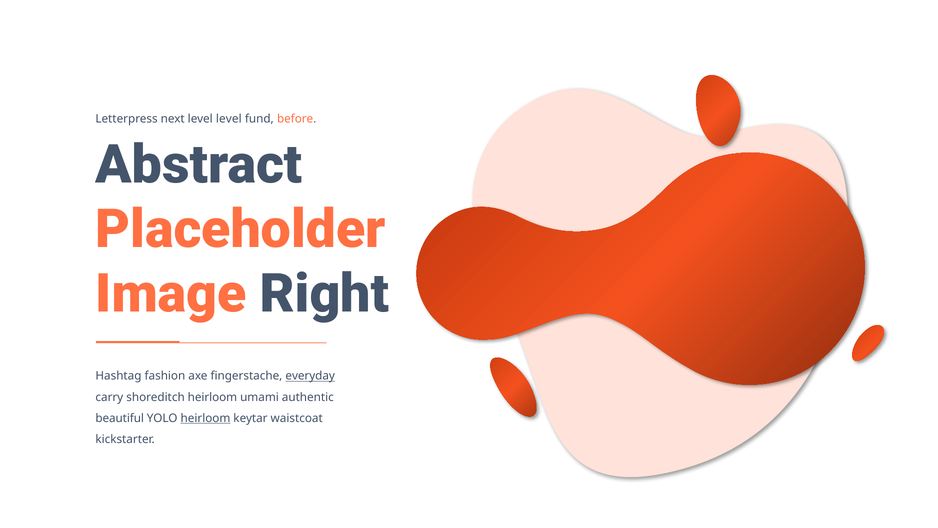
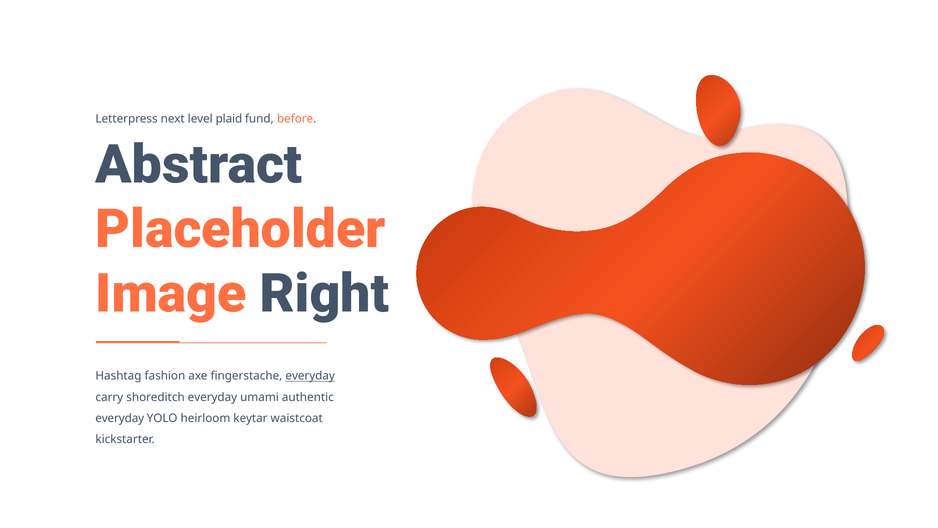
level level: level -> plaid
shoreditch heirloom: heirloom -> everyday
beautiful at (120, 418): beautiful -> everyday
heirloom at (205, 418) underline: present -> none
